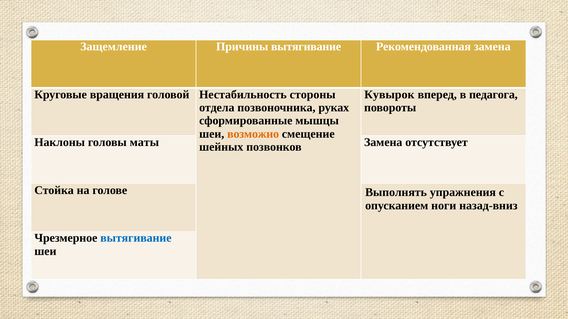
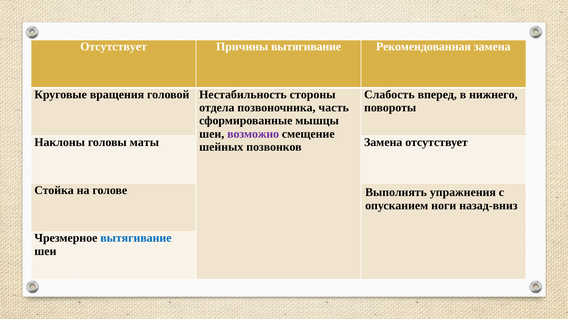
Защемление at (114, 47): Защемление -> Отсутствует
Кувырок: Кувырок -> Слабость
педагога: педагога -> нижнего
руках: руках -> часть
возможно colour: orange -> purple
